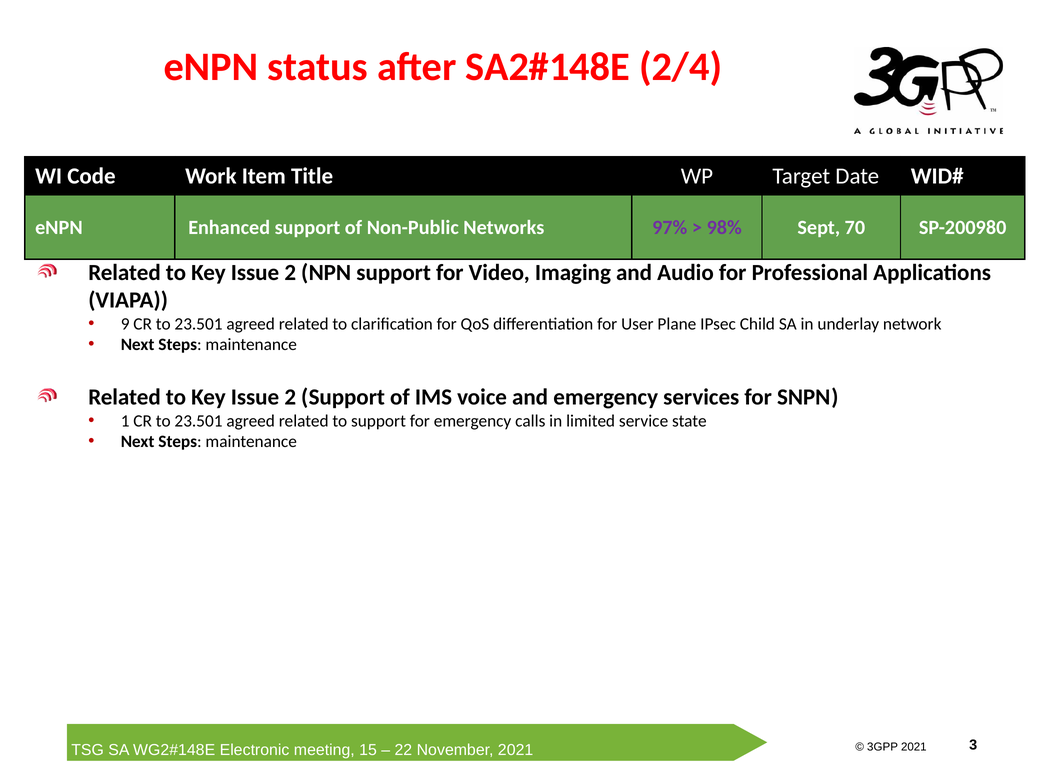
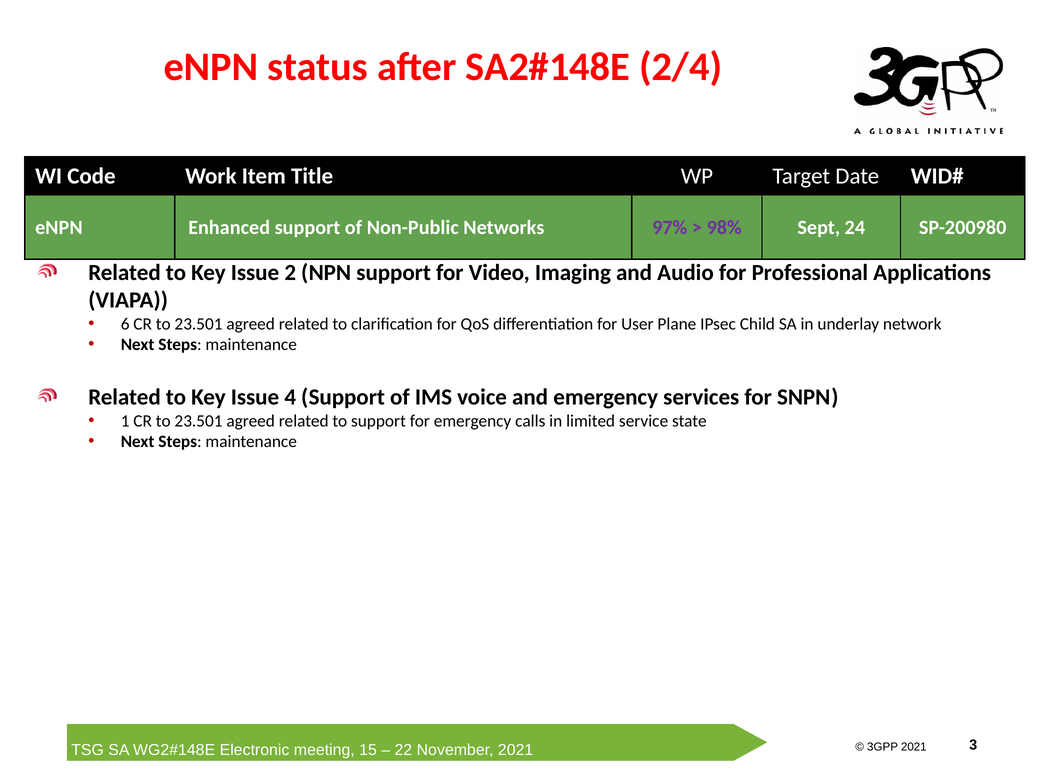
70: 70 -> 24
9: 9 -> 6
2 at (290, 397): 2 -> 4
